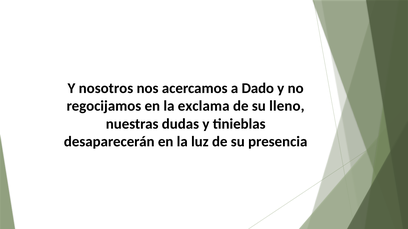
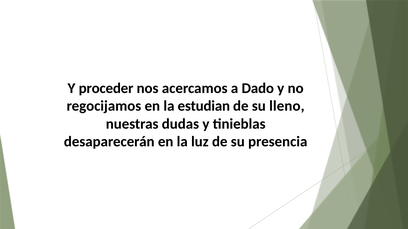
nosotros: nosotros -> proceder
exclama: exclama -> estudian
